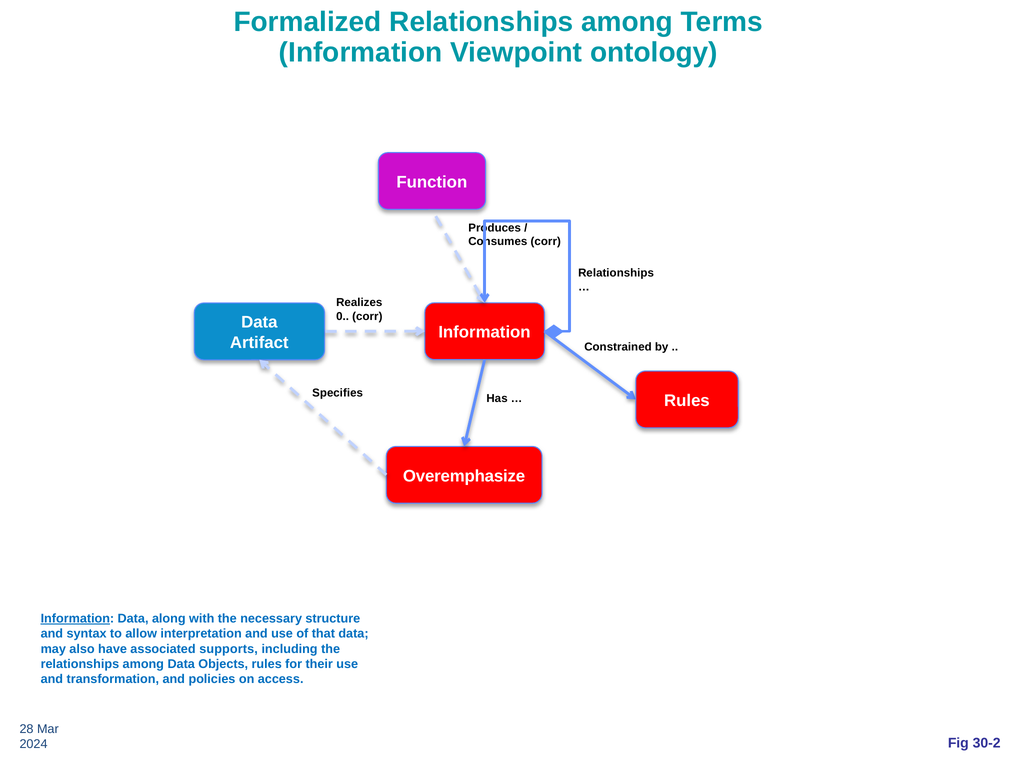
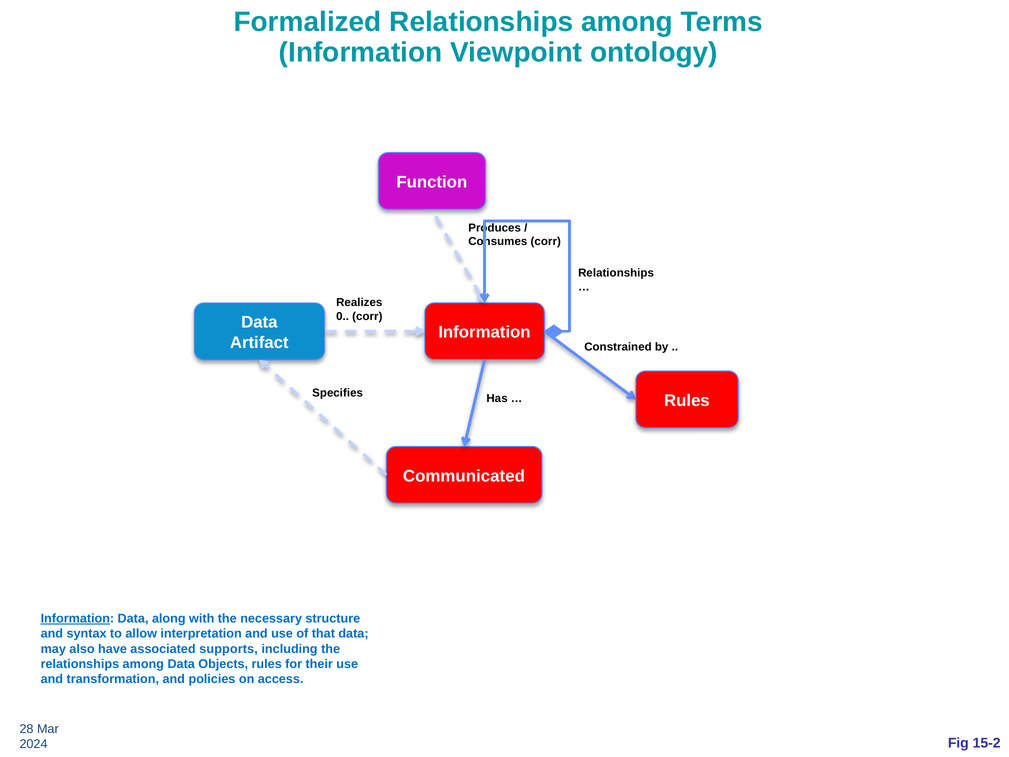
Overemphasize: Overemphasize -> Communicated
30-2: 30-2 -> 15-2
